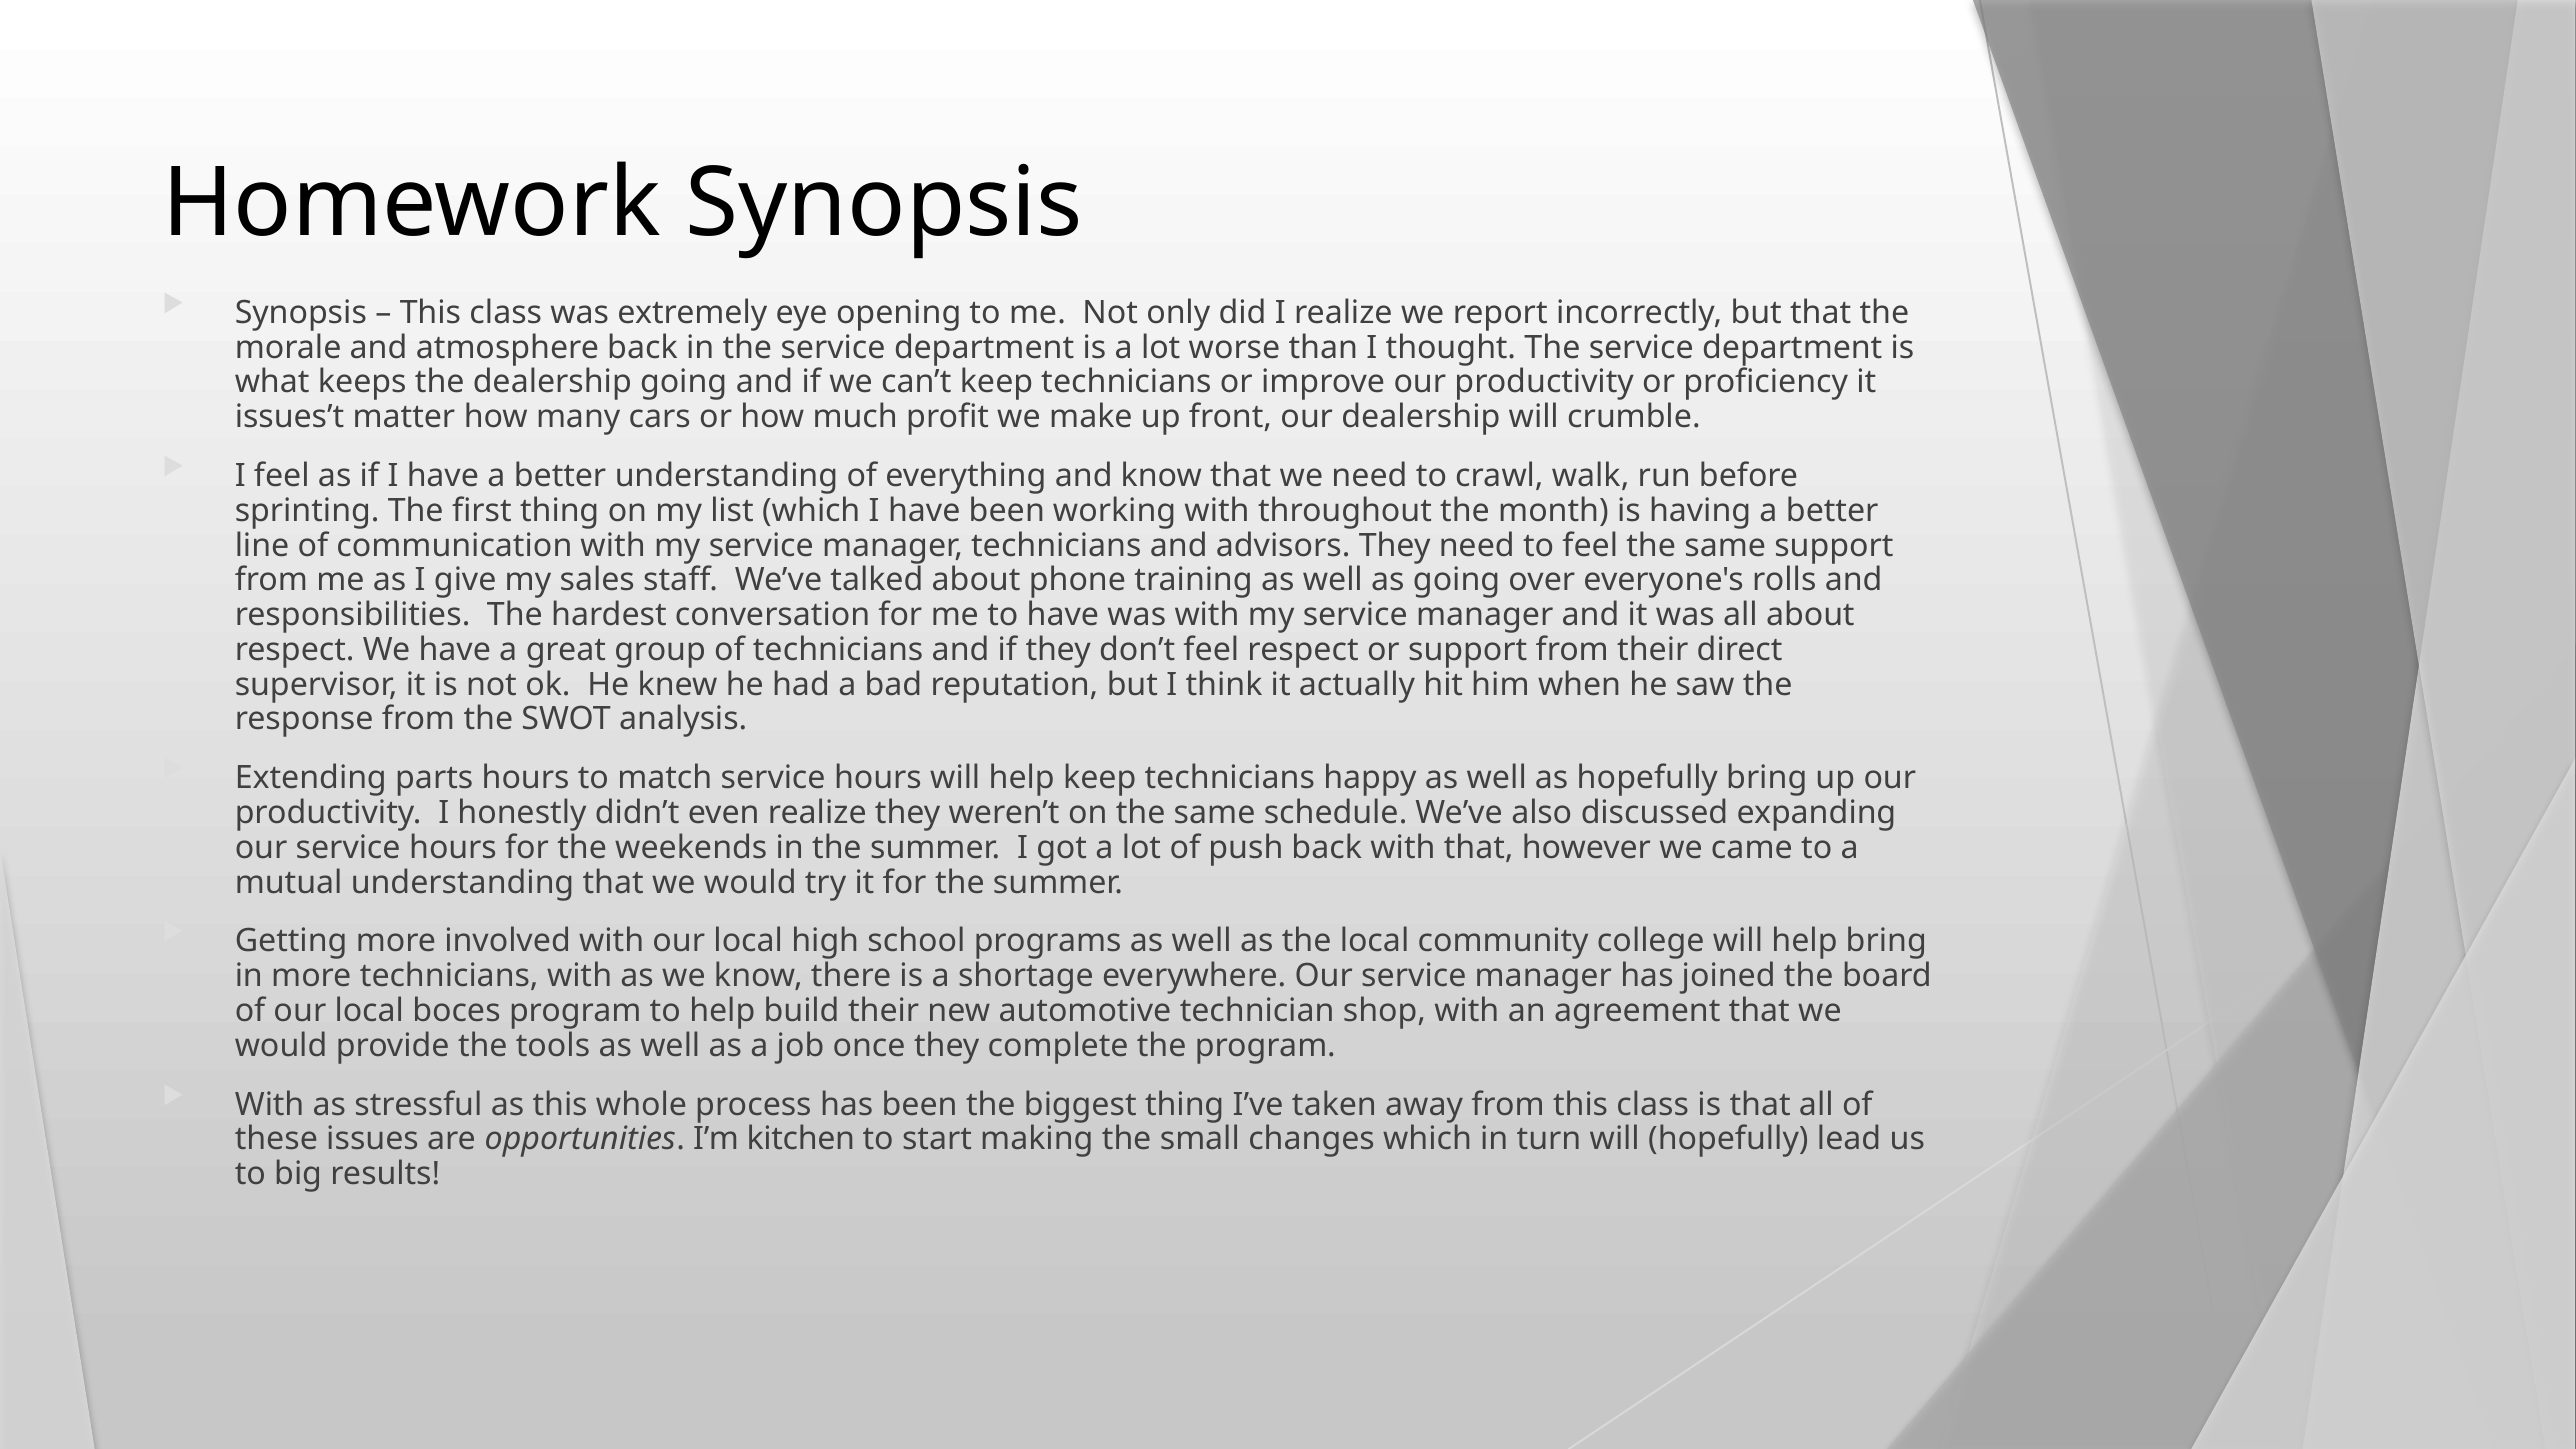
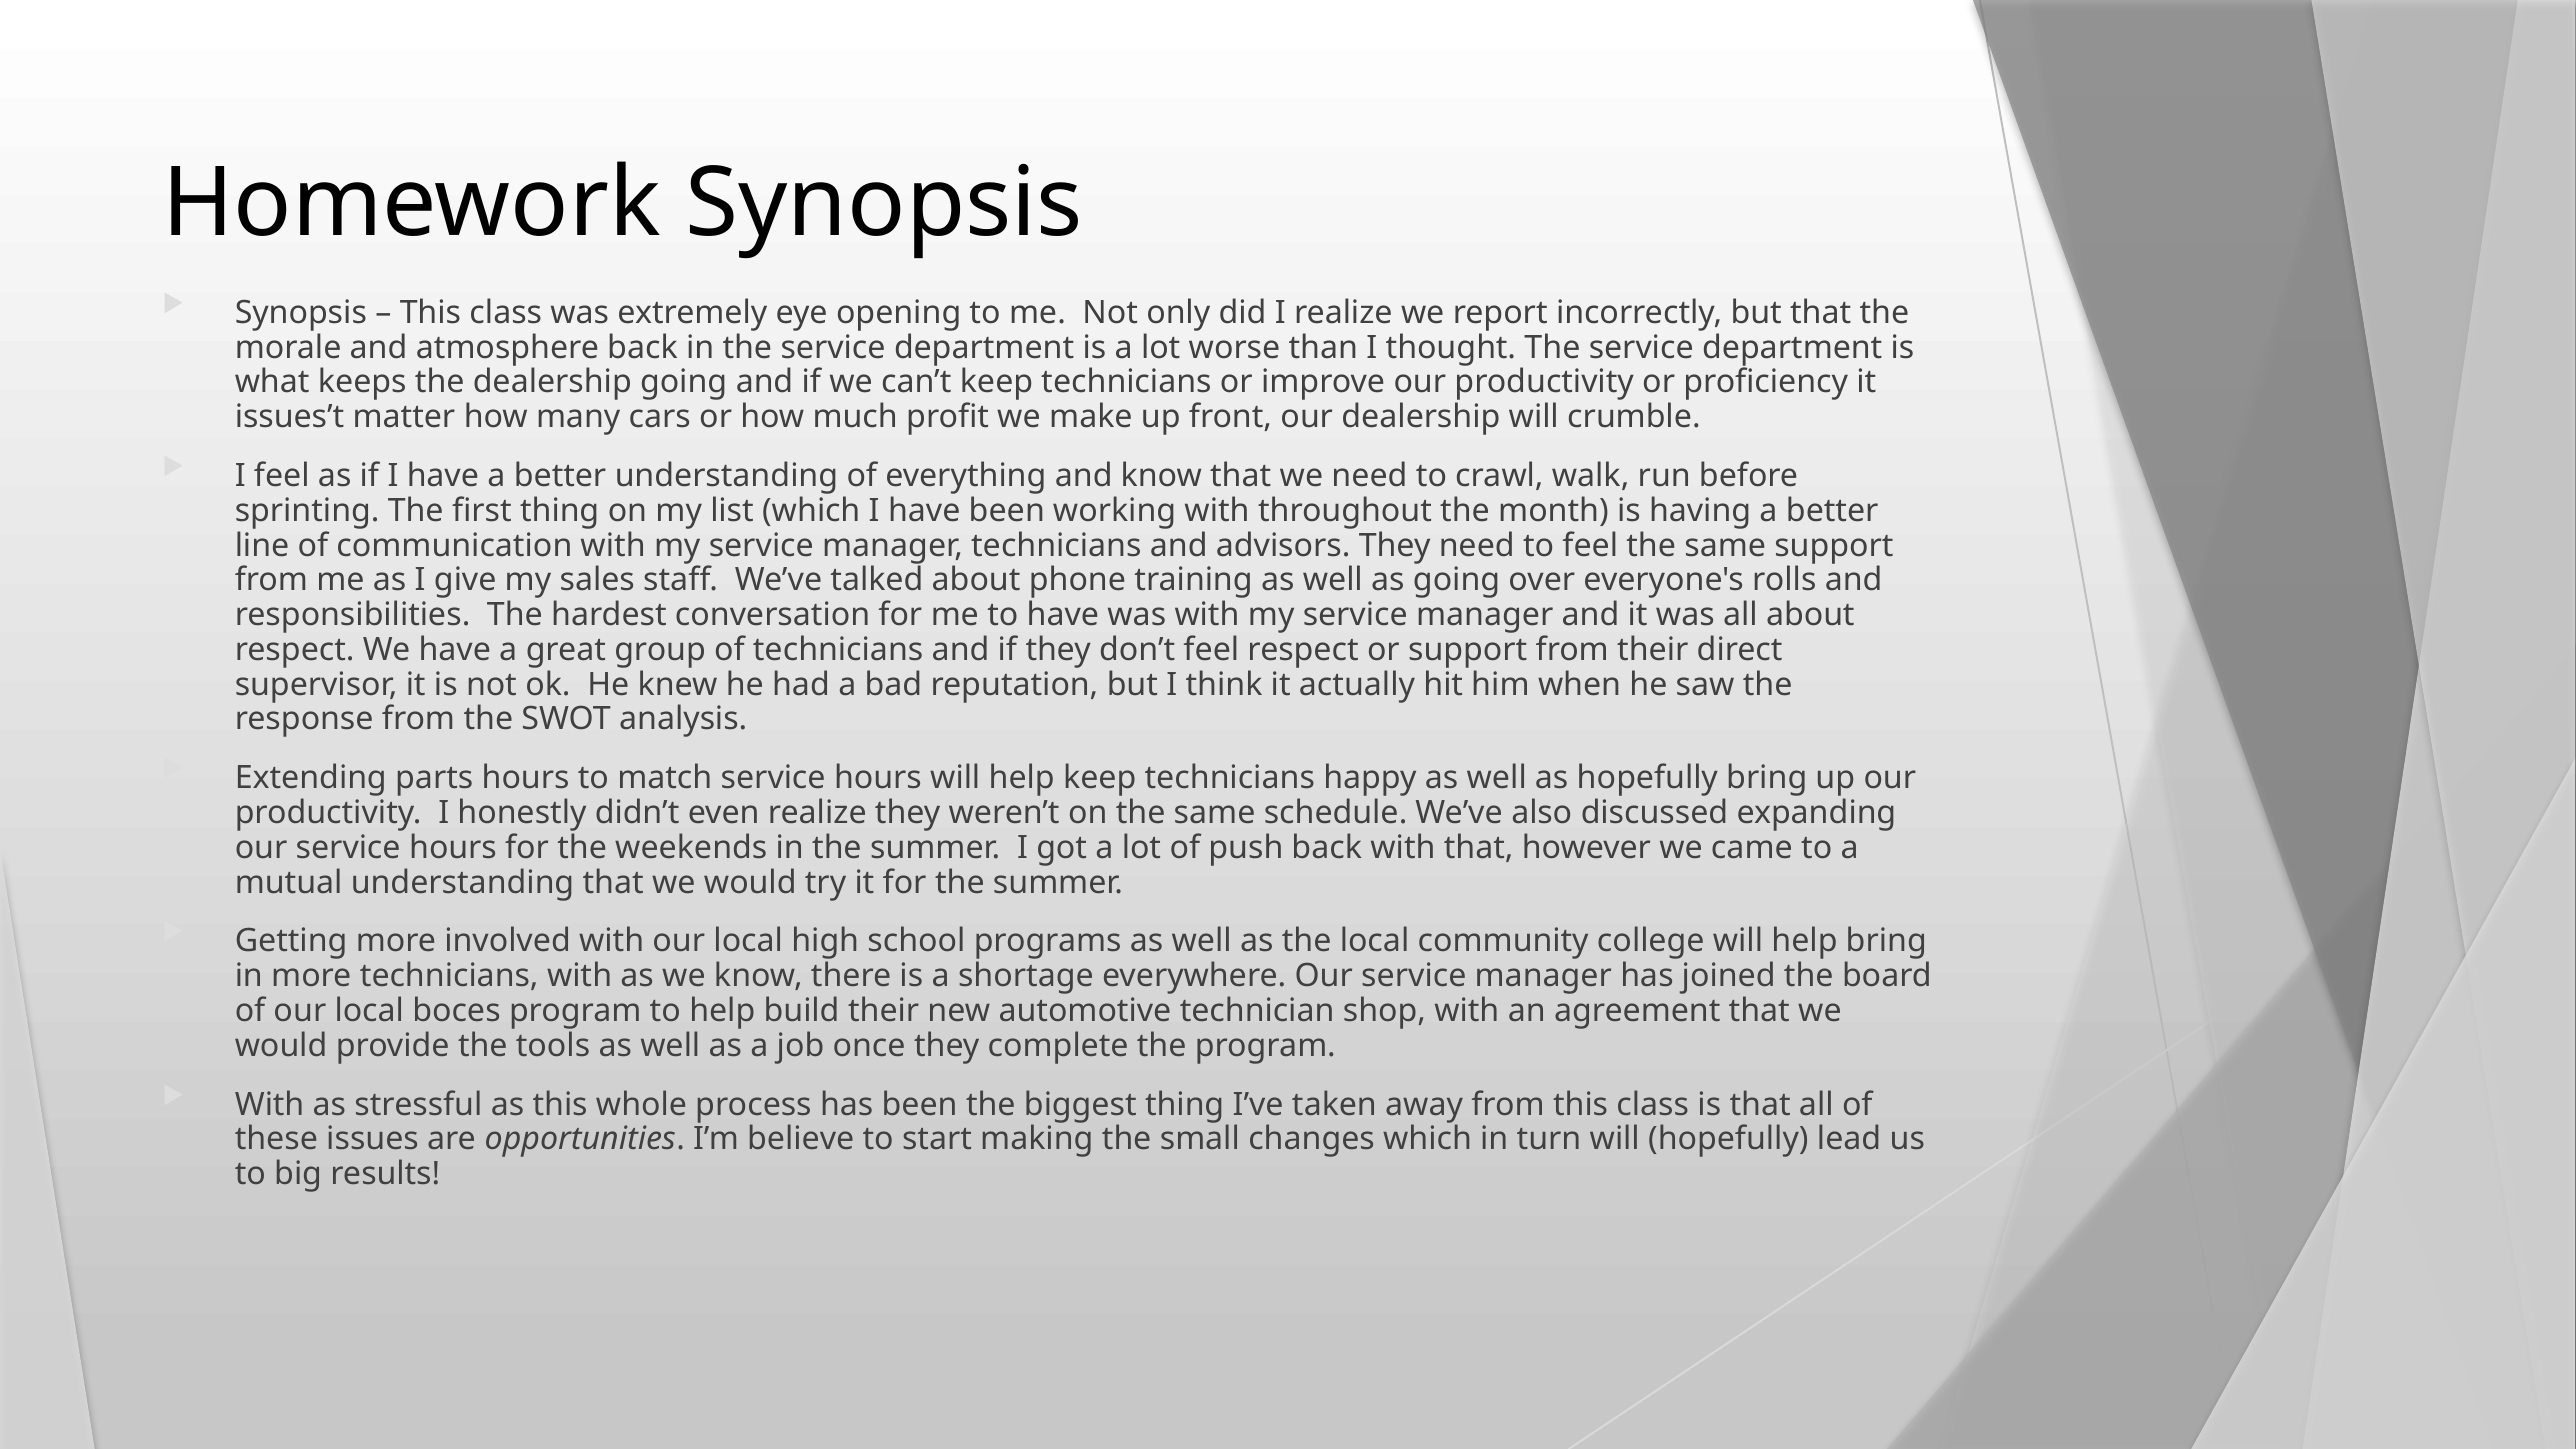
kitchen: kitchen -> believe
